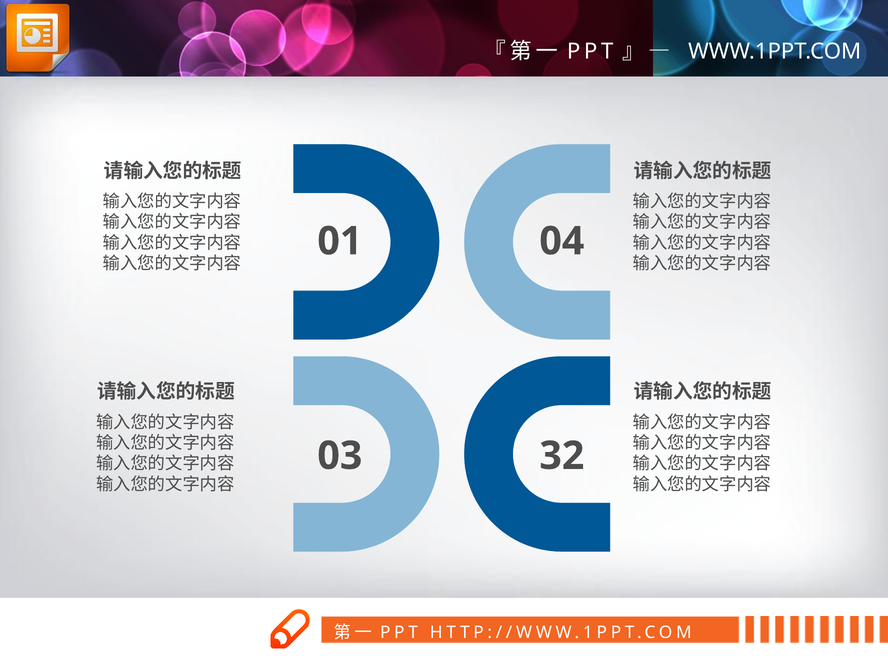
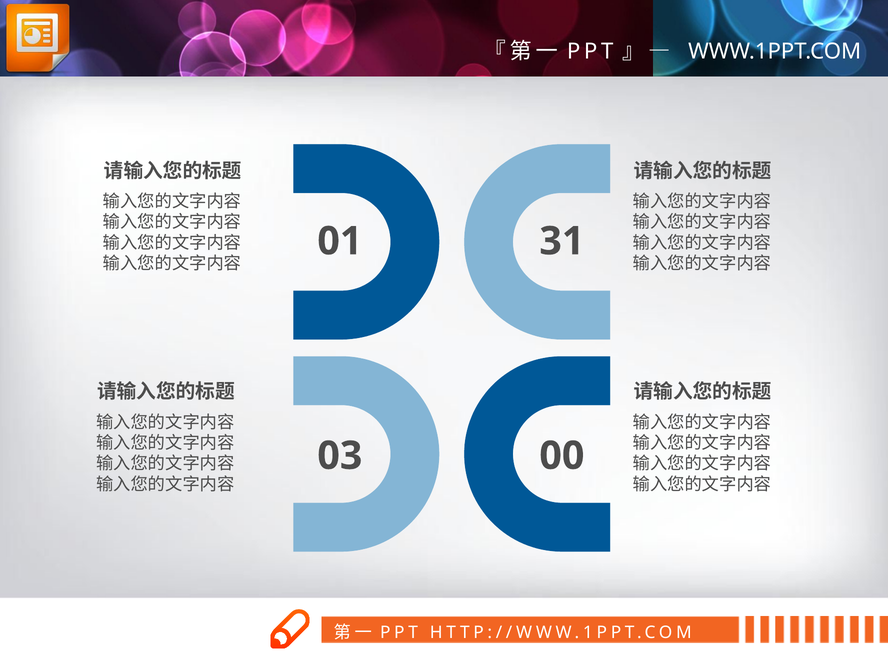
04: 04 -> 31
32: 32 -> 00
